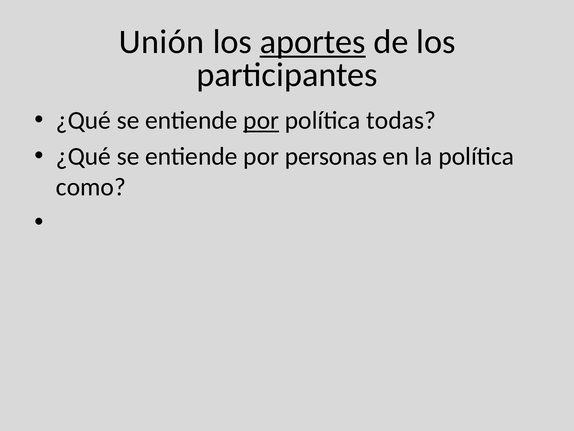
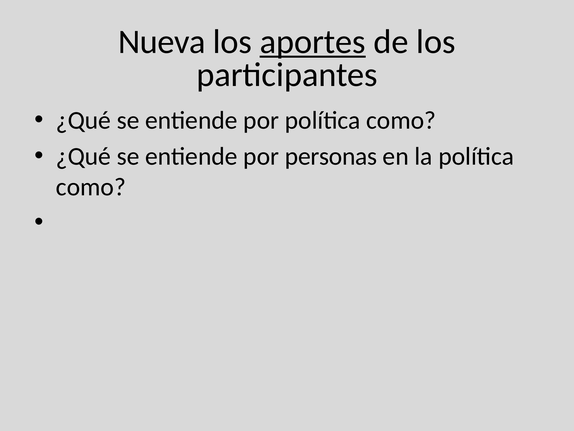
Unión: Unión -> Nueva
por at (261, 120) underline: present -> none
todas at (401, 120): todas -> como
